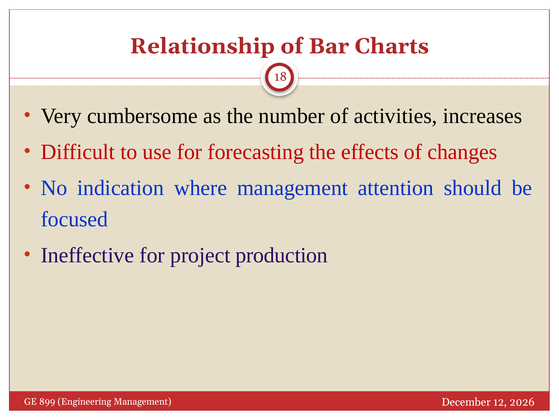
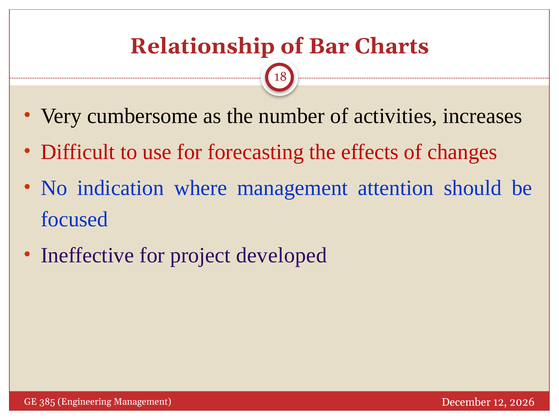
production: production -> developed
899: 899 -> 385
